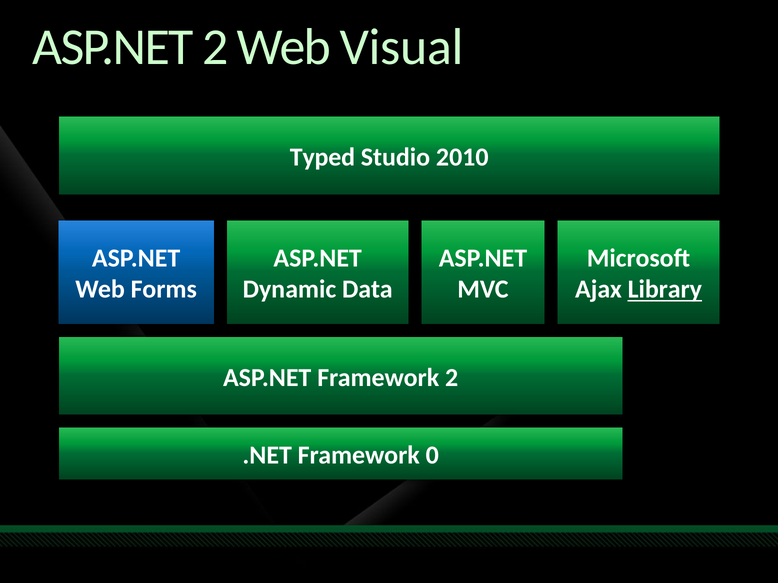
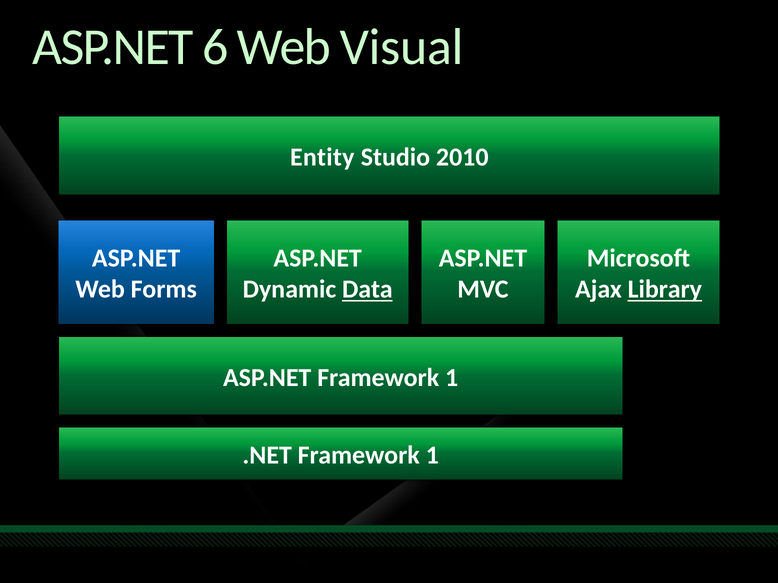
ASP.NET 2: 2 -> 6
Typed: Typed -> Entity
Data underline: none -> present
ASP.NET Framework 2: 2 -> 1
.NET Framework 0: 0 -> 1
